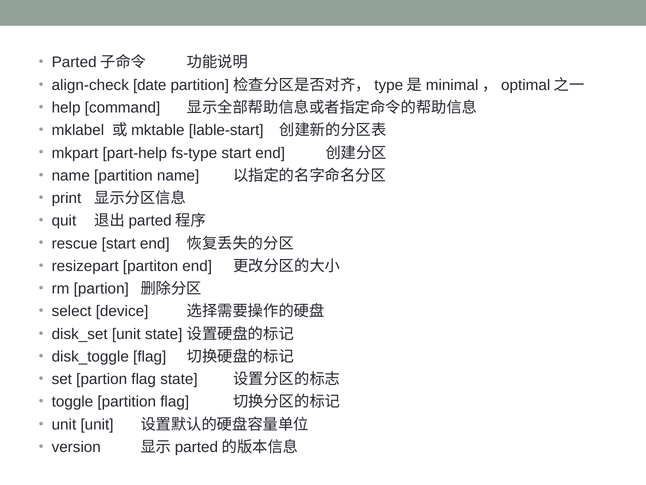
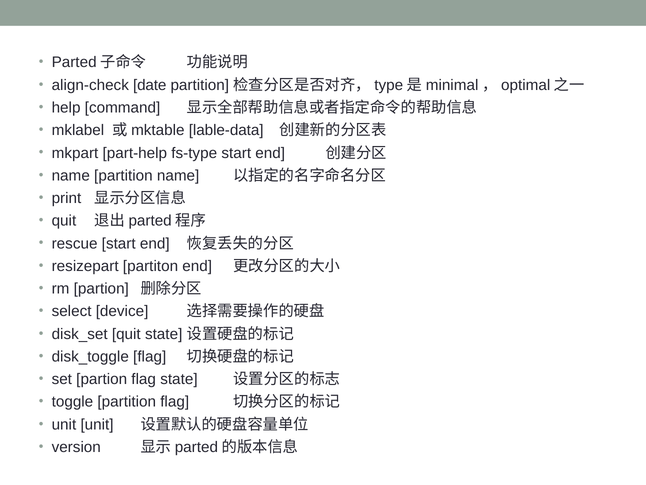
lable-start: lable-start -> lable-data
disk_set unit: unit -> quit
